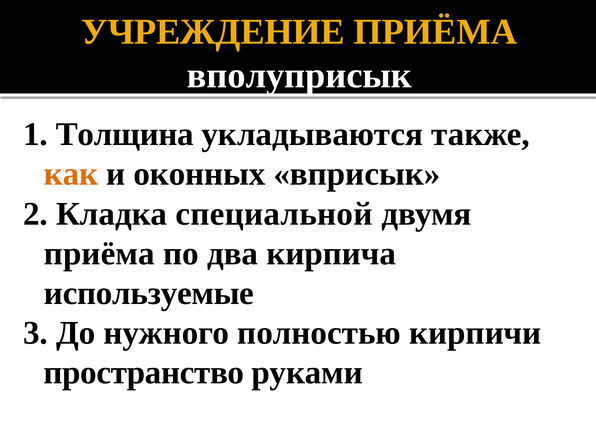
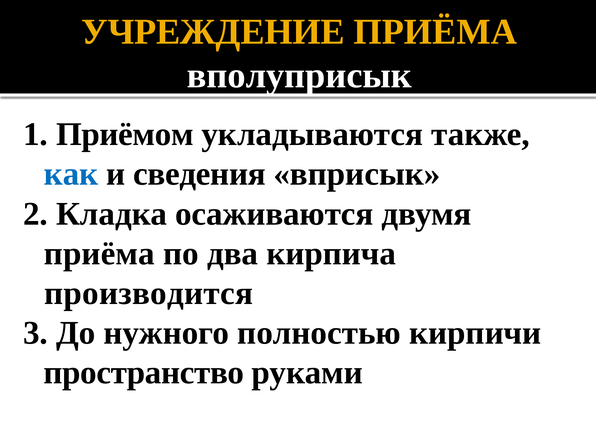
Толщина: Толщина -> Приёмом
как colour: orange -> blue
оконных: оконных -> сведения
специальной: специальной -> осаживаются
используемые: используемые -> производится
